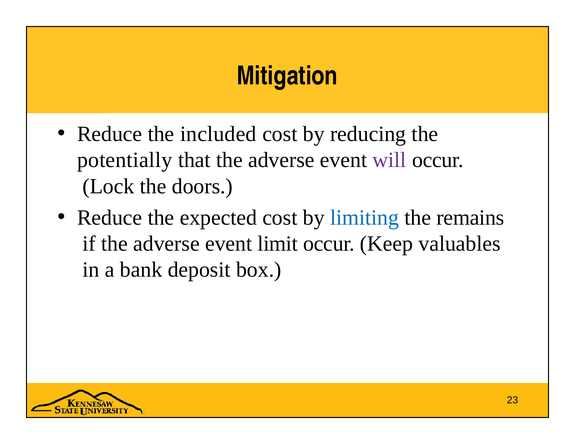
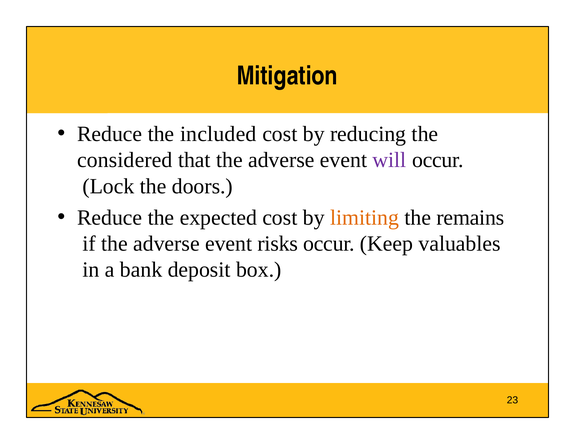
potentially: potentially -> considered
limiting colour: blue -> orange
limit: limit -> risks
